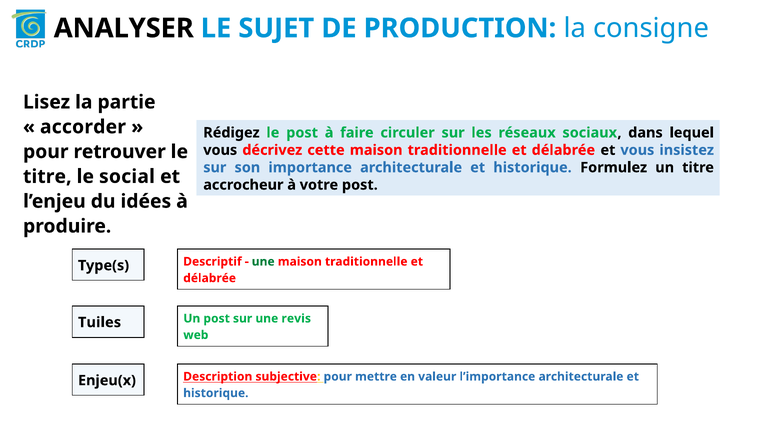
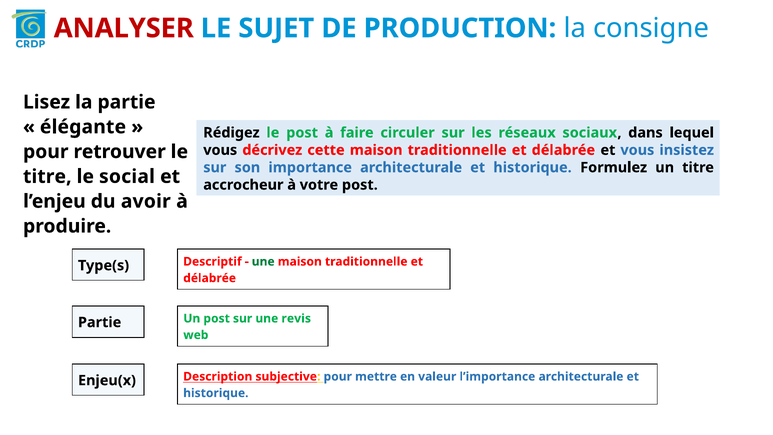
ANALYSER colour: black -> red
accorder: accorder -> élégante
idées: idées -> avoir
Tuiles at (100, 322): Tuiles -> Partie
